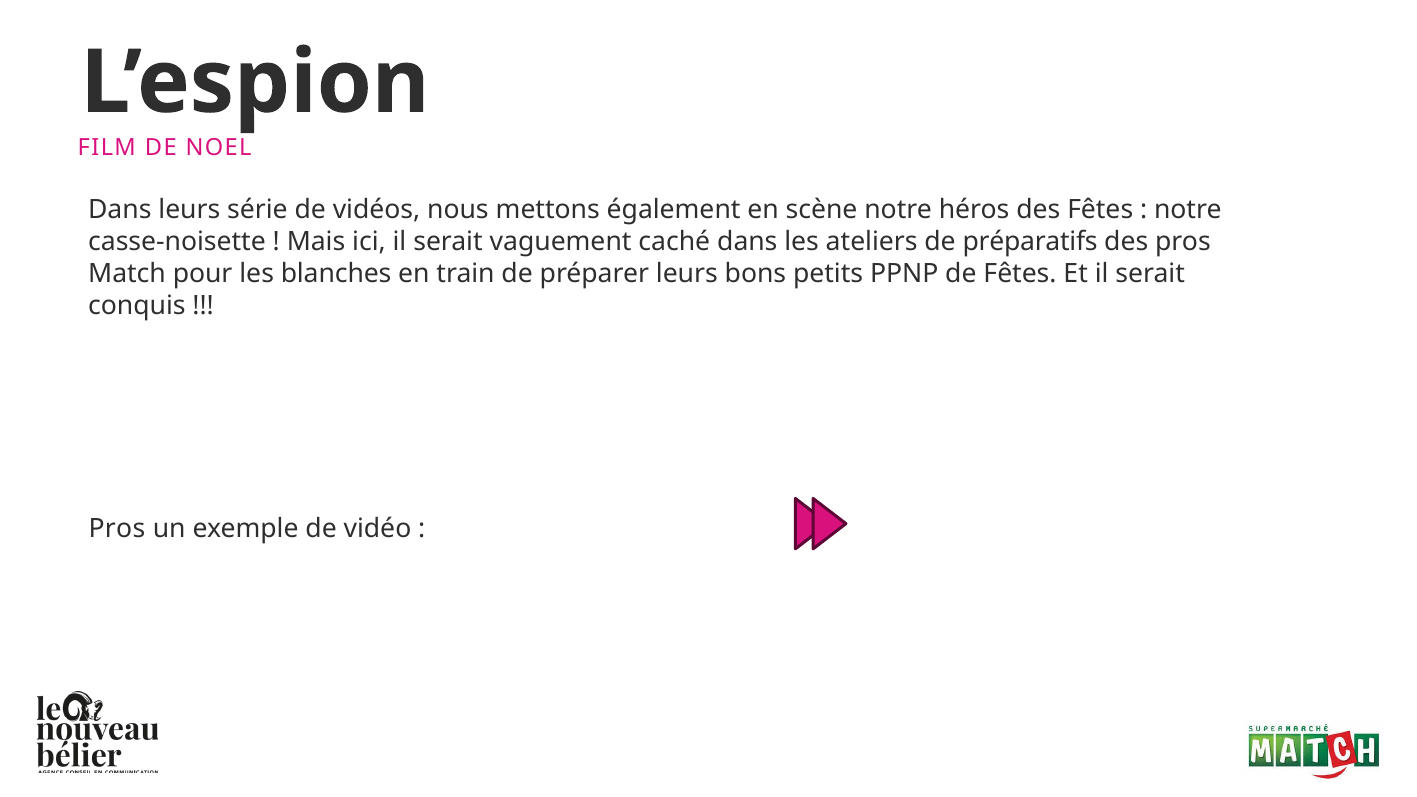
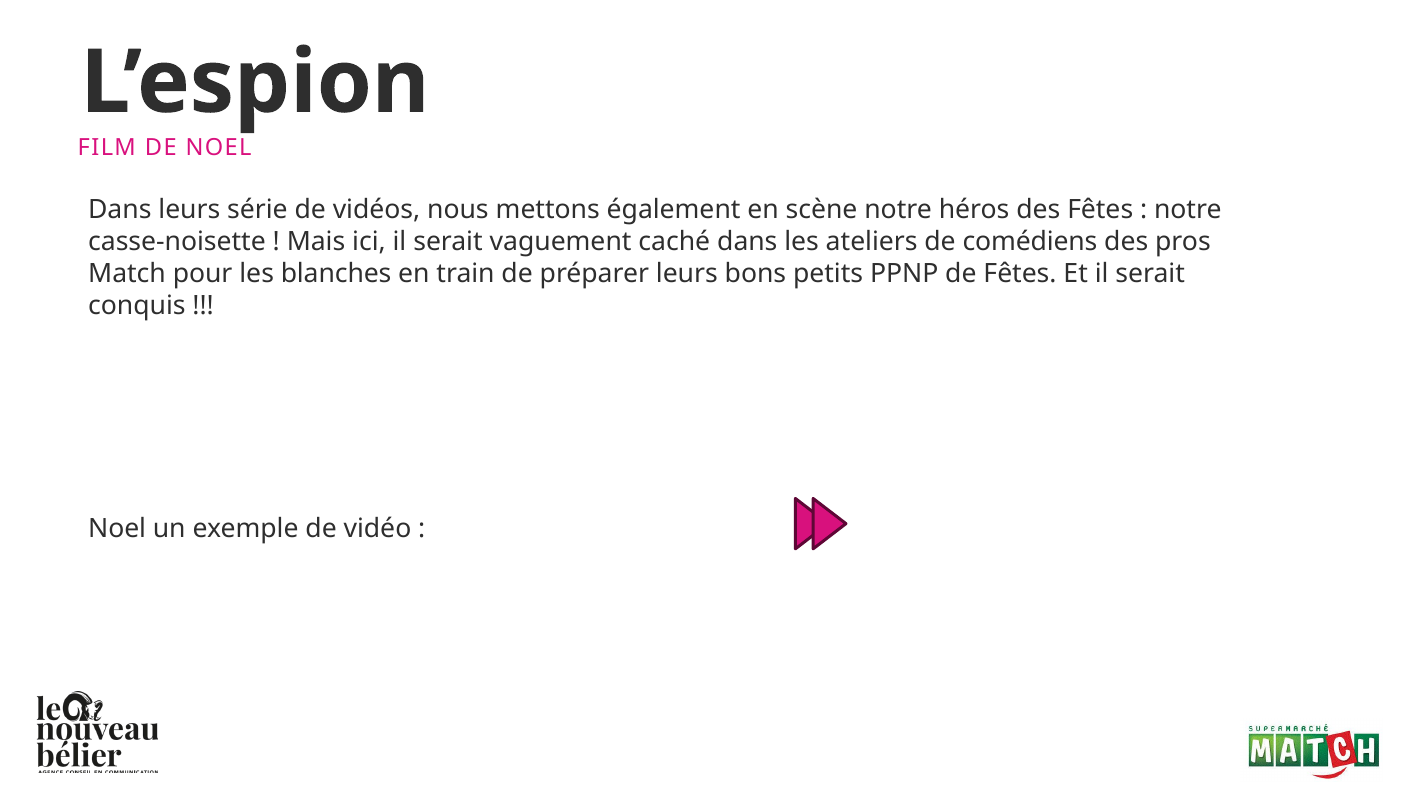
préparatifs: préparatifs -> comédiens
Pros at (117, 529): Pros -> Noel
